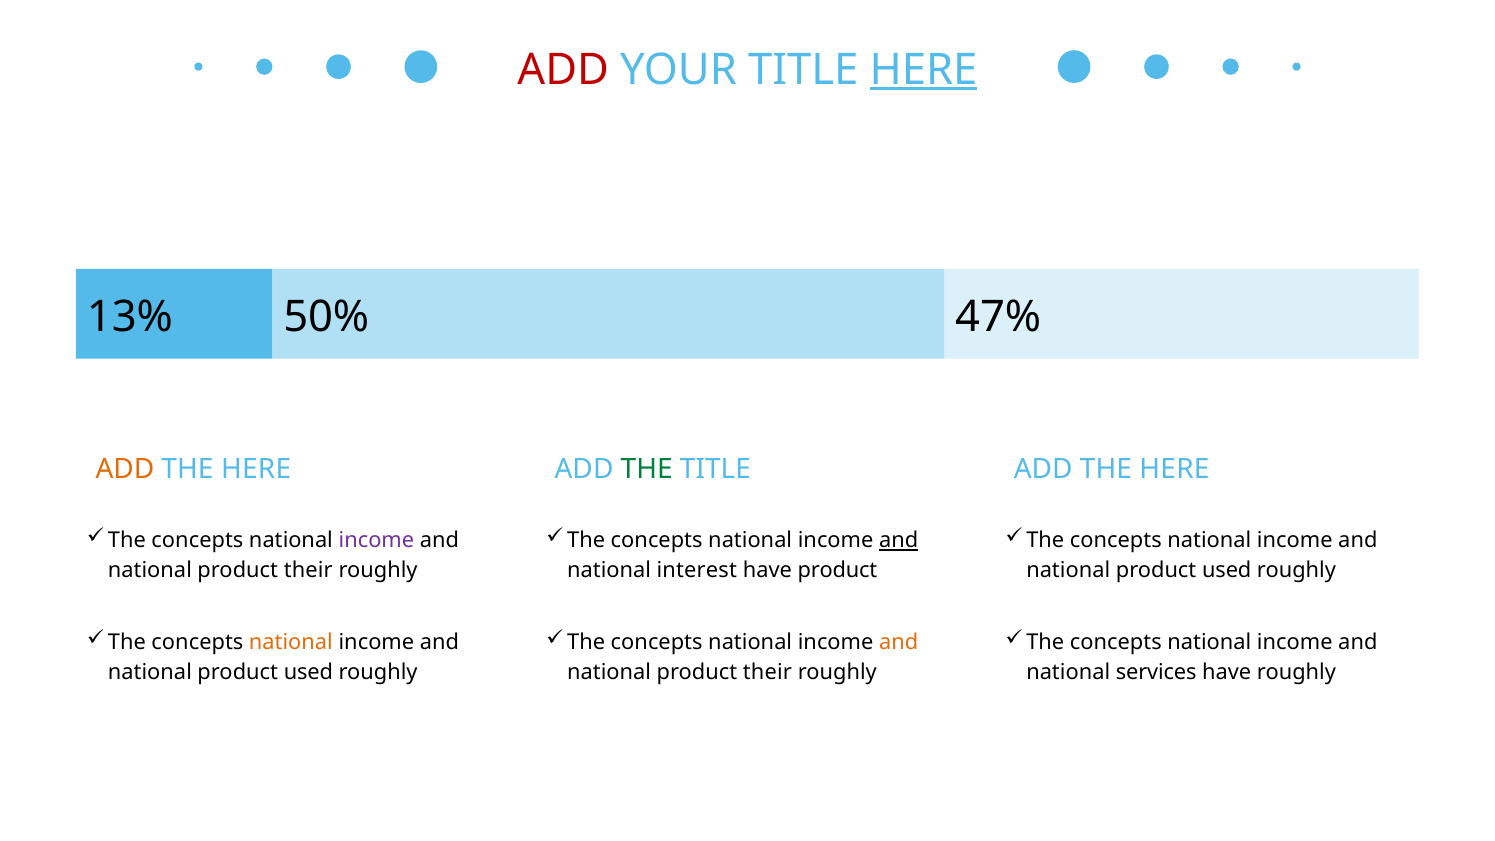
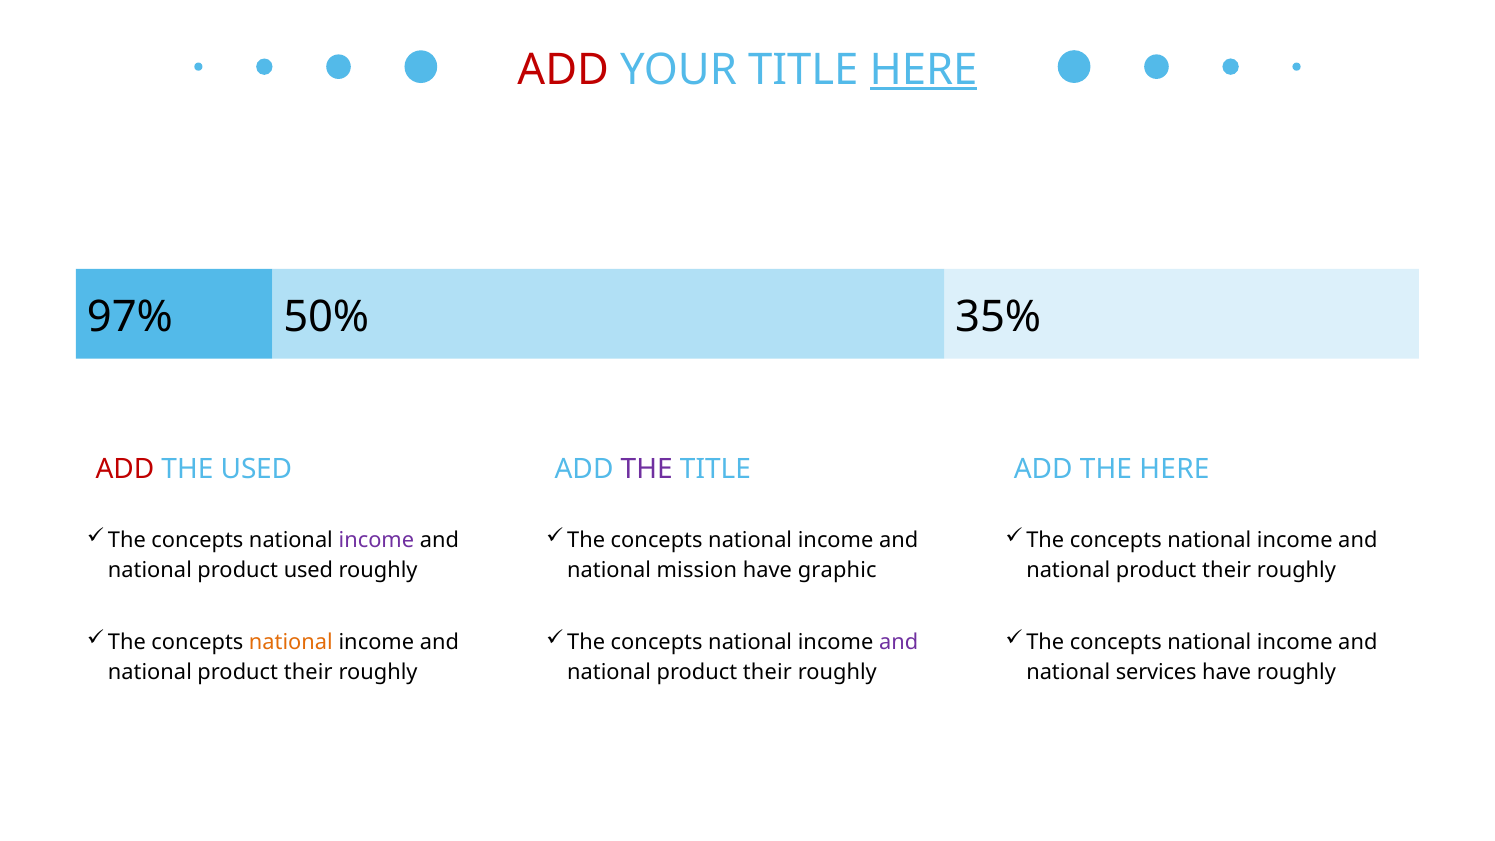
13%: 13% -> 97%
47%: 47% -> 35%
ADD at (125, 469) colour: orange -> red
HERE at (256, 469): HERE -> USED
THE at (647, 469) colour: green -> purple
and at (899, 540) underline: present -> none
their at (308, 570): their -> used
interest: interest -> mission
have product: product -> graphic
used at (1227, 570): used -> their
and at (899, 643) colour: orange -> purple
used at (308, 672): used -> their
